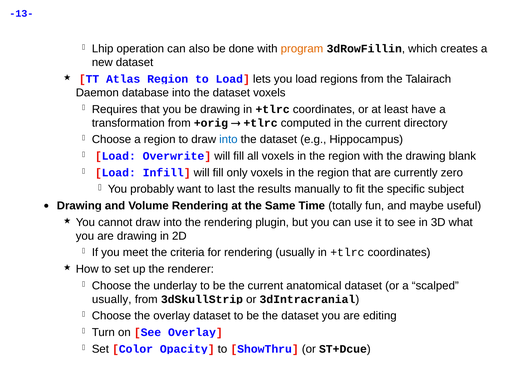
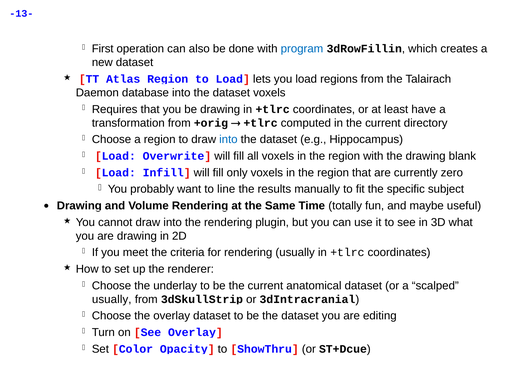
Lhip: Lhip -> First
program colour: orange -> blue
last: last -> line
